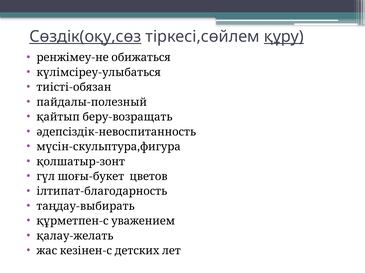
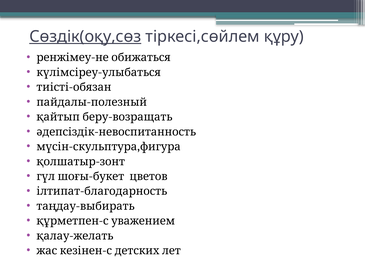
құру underline: present -> none
